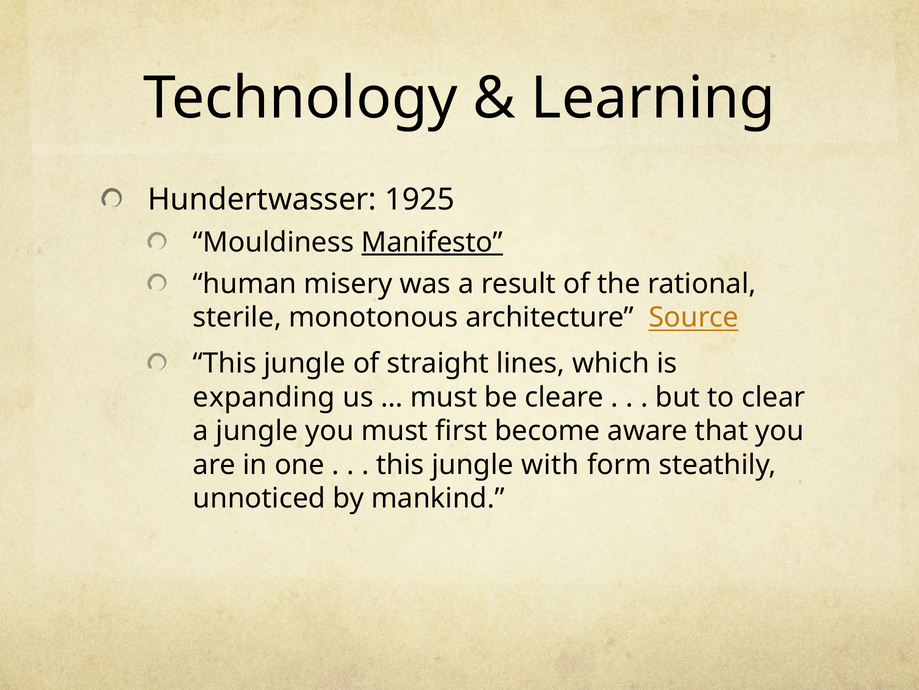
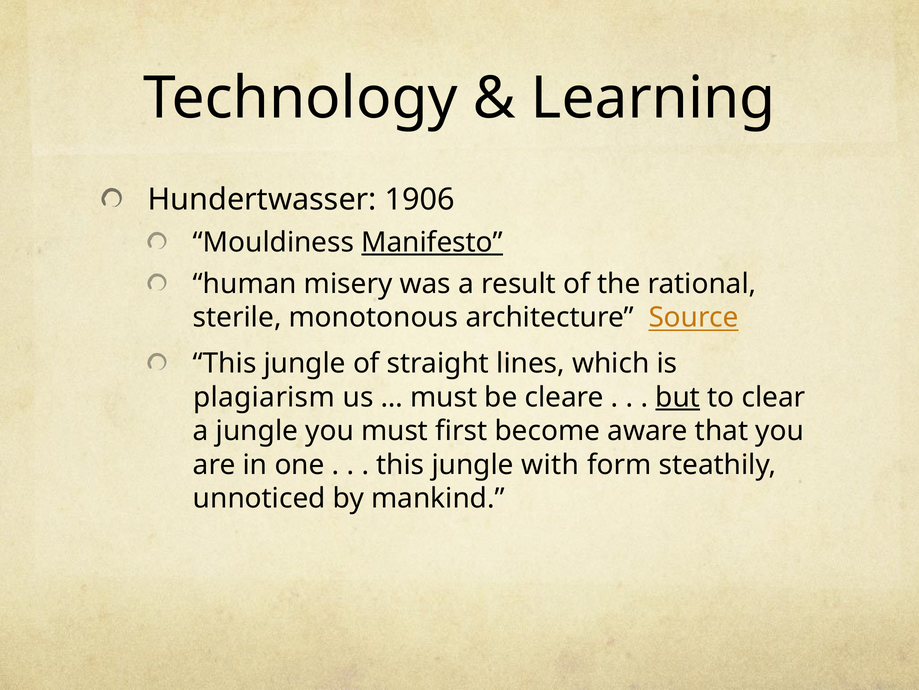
1925: 1925 -> 1906
expanding: expanding -> plagiarism
but underline: none -> present
